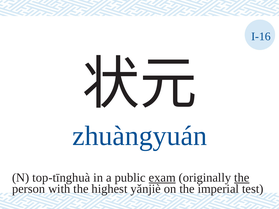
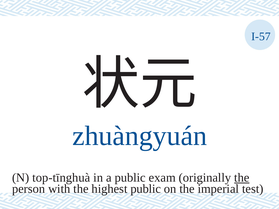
I-16: I-16 -> I-57
exam underline: present -> none
highest yǎnjiè: yǎnjiè -> public
